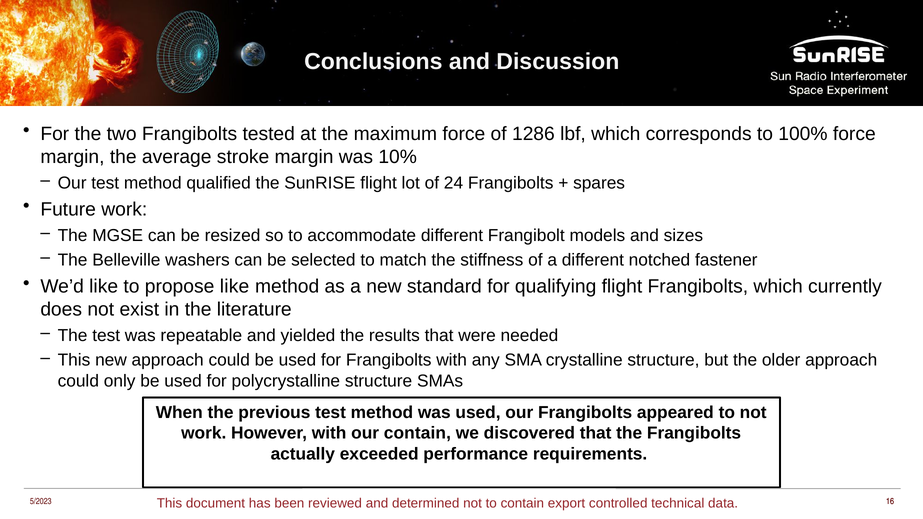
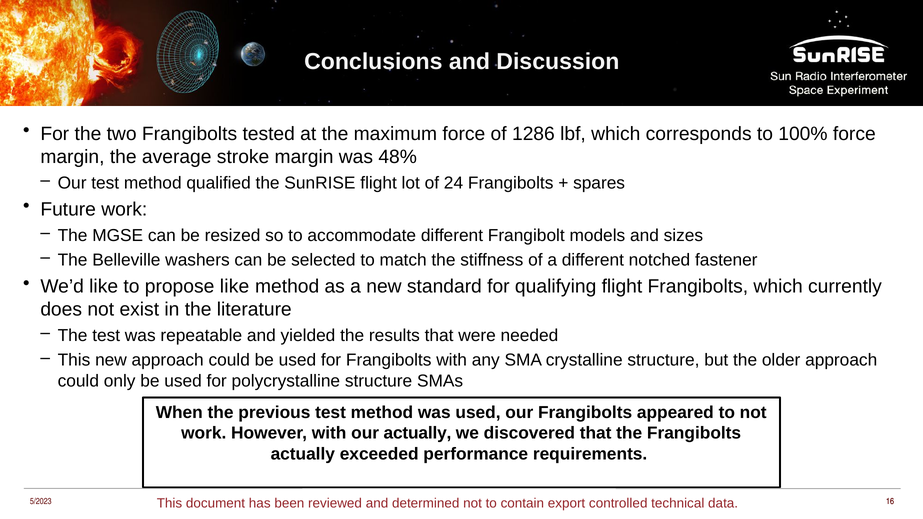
10%: 10% -> 48%
our contain: contain -> actually
